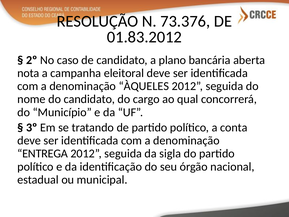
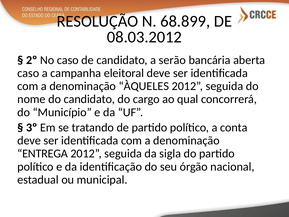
73.376: 73.376 -> 68.899
01.83.2012: 01.83.2012 -> 08.03.2012
plano: plano -> serão
nota at (28, 73): nota -> caso
